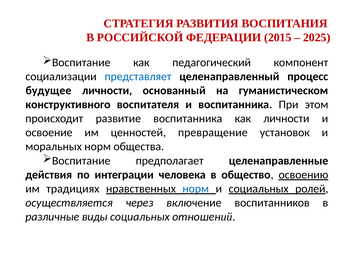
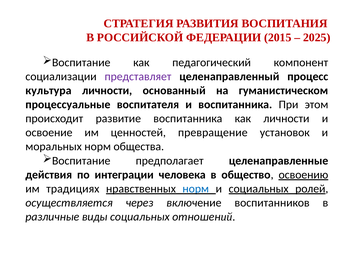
представляет colour: blue -> purple
будущее: будущее -> культура
конструктивного: конструктивного -> процессуальные
